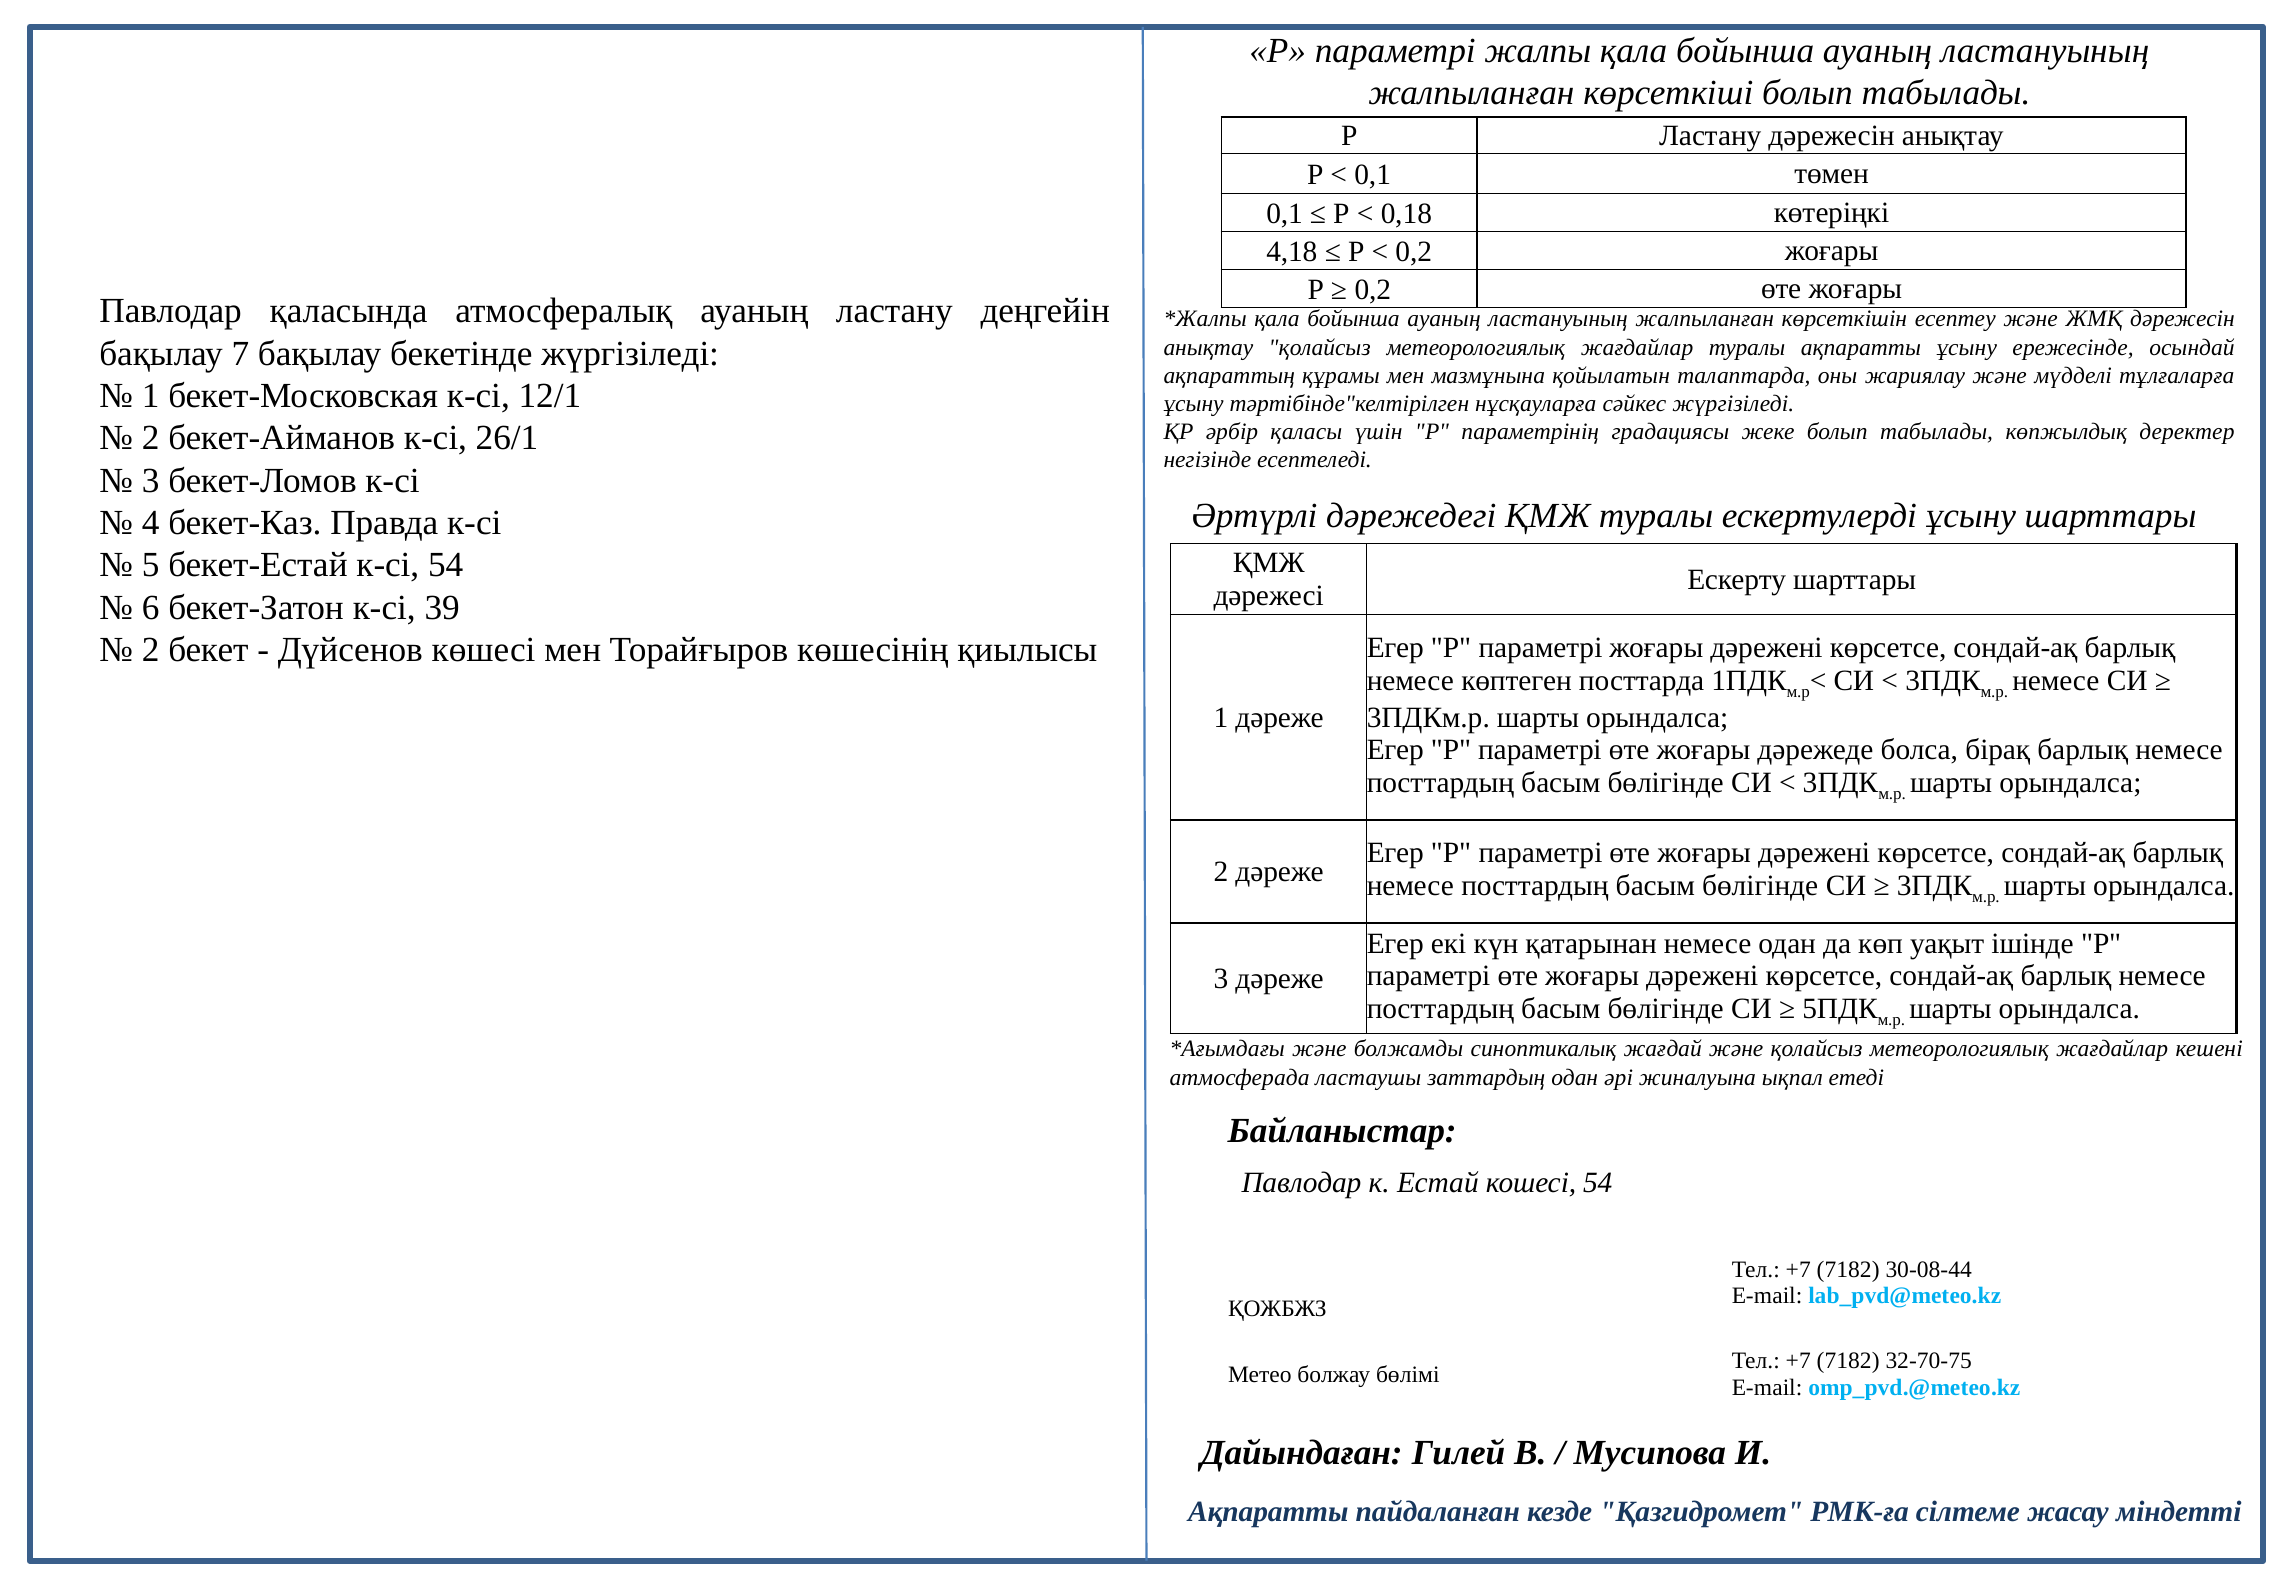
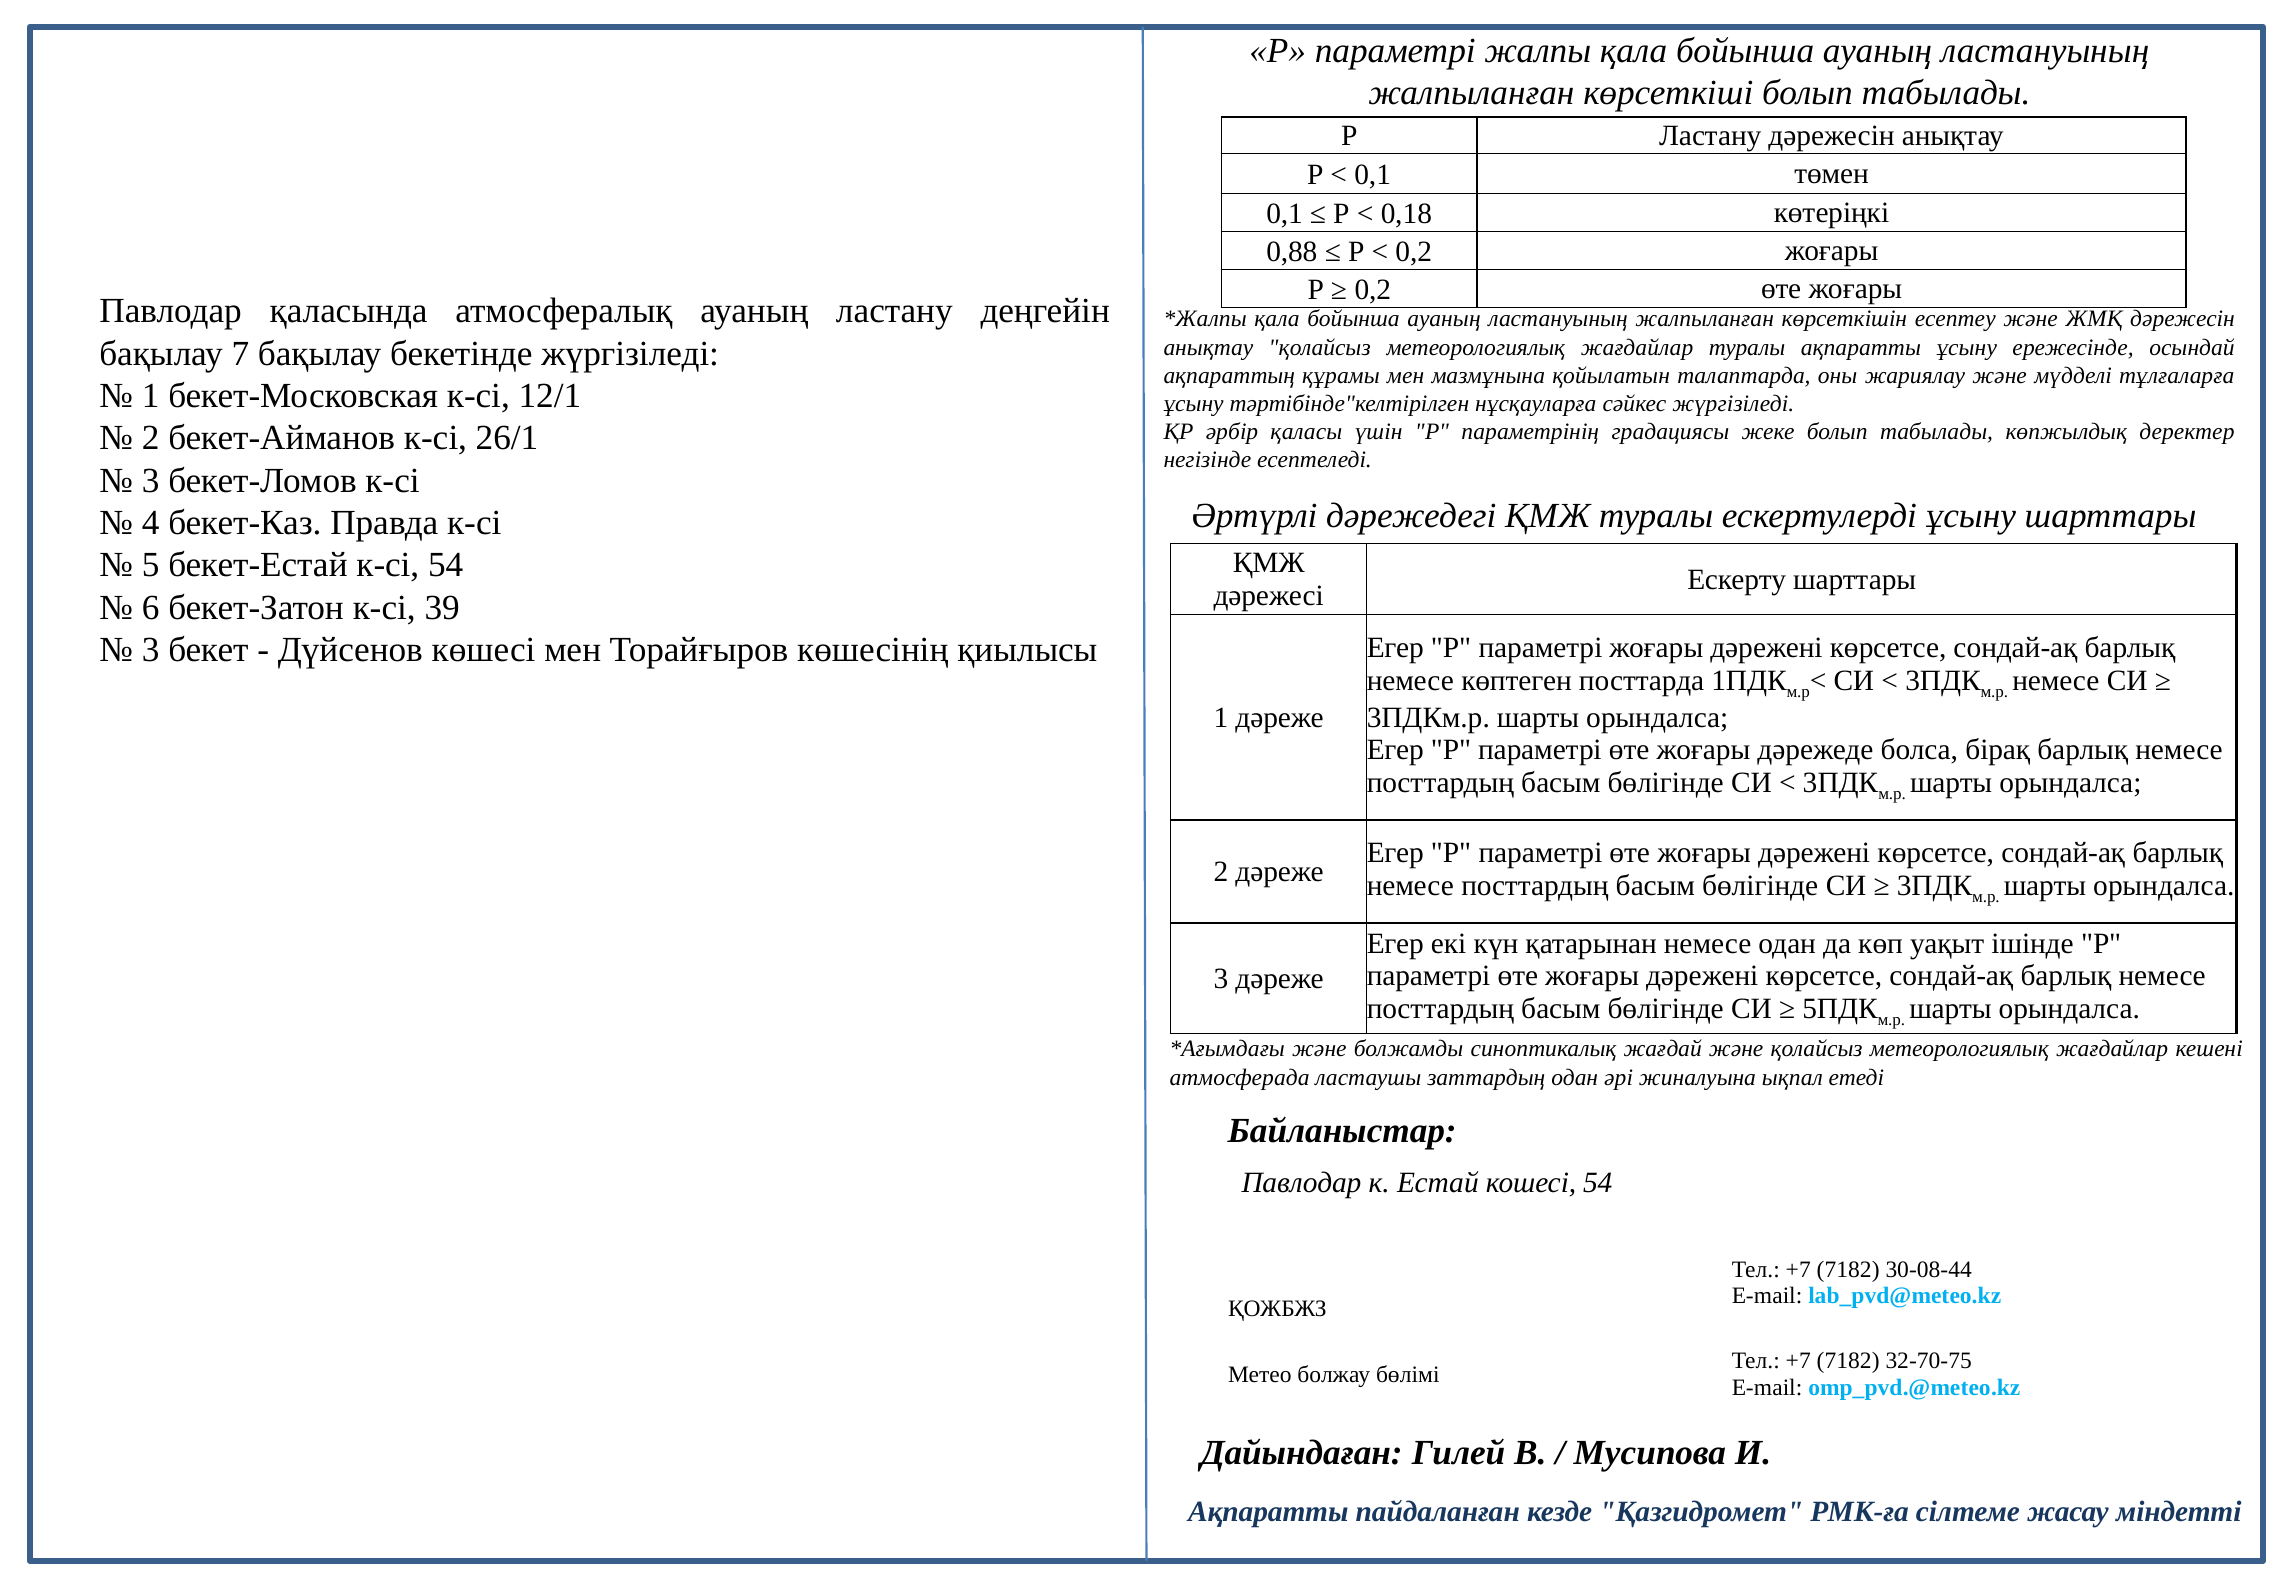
4,18: 4,18 -> 0,88
2 at (151, 650): 2 -> 3
